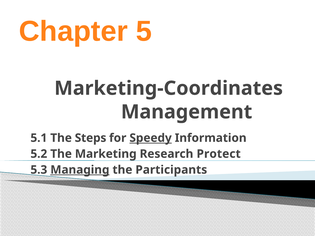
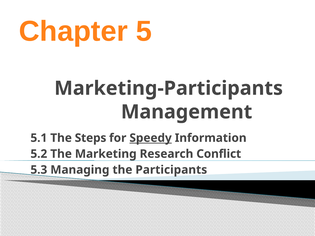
Marketing-Coordinates: Marketing-Coordinates -> Marketing-Participants
Protect: Protect -> Conflict
Managing underline: present -> none
